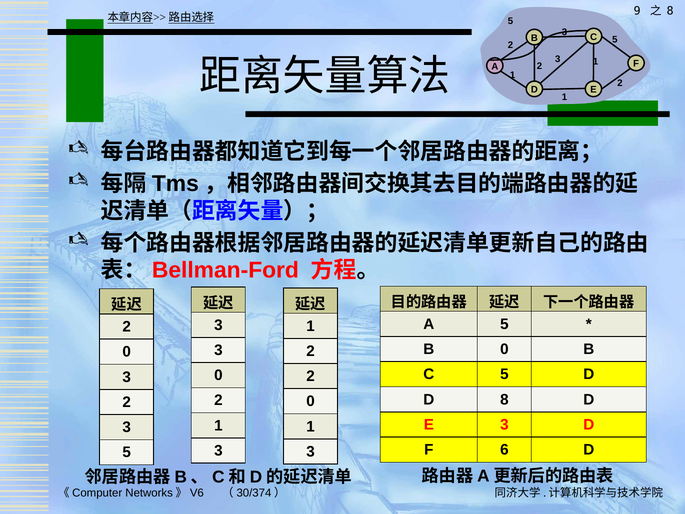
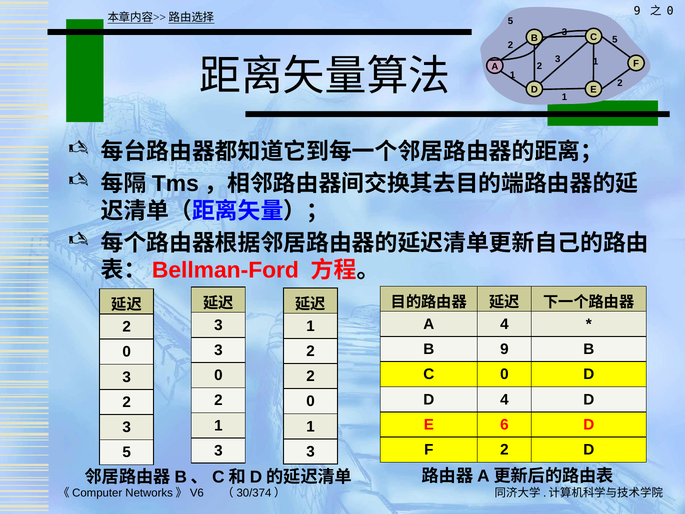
8 at (670, 11): 8 -> 0
A 5: 5 -> 4
B 0: 0 -> 9
C 5: 5 -> 0
D 8: 8 -> 4
E 3: 3 -> 6
F 6: 6 -> 2
